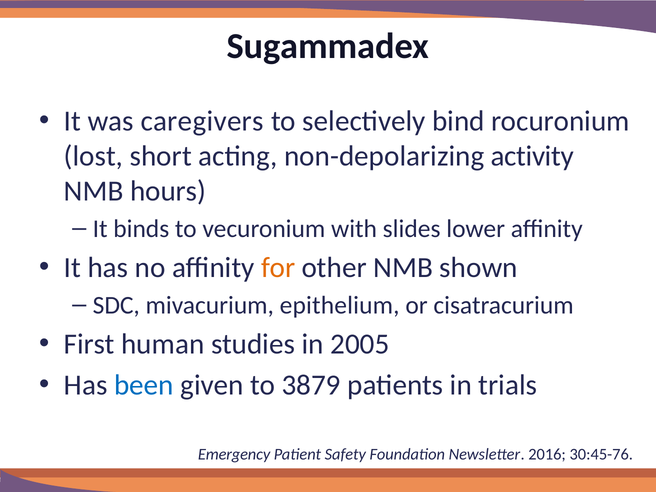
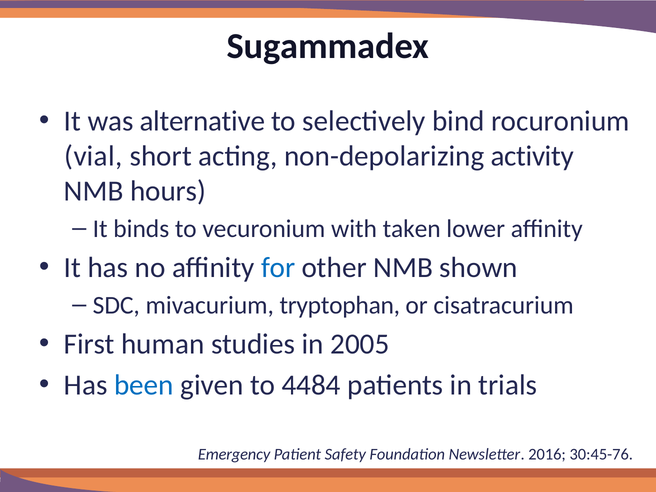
caregivers: caregivers -> alternative
lost: lost -> vial
slides: slides -> taken
for colour: orange -> blue
epithelium: epithelium -> tryptophan
3879: 3879 -> 4484
